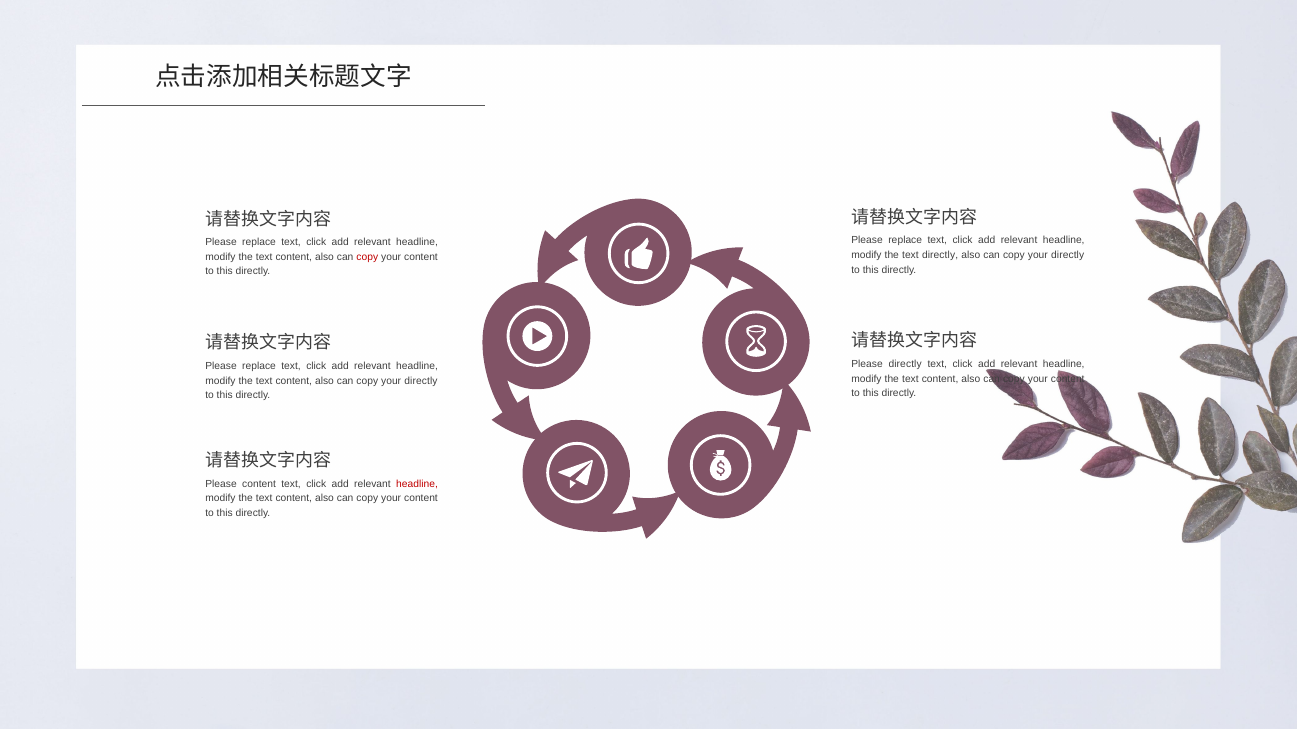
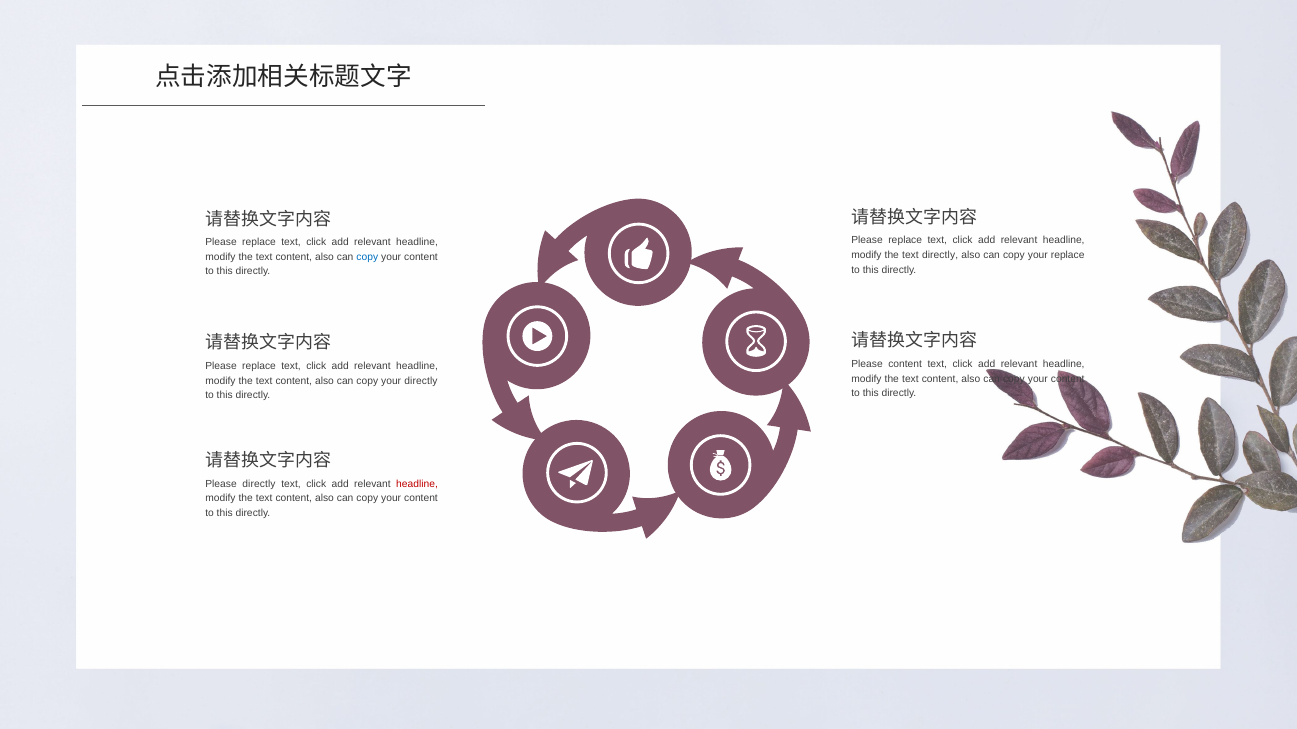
directly at (1068, 255): directly -> replace
copy at (367, 257) colour: red -> blue
Please directly: directly -> content
Please content: content -> directly
